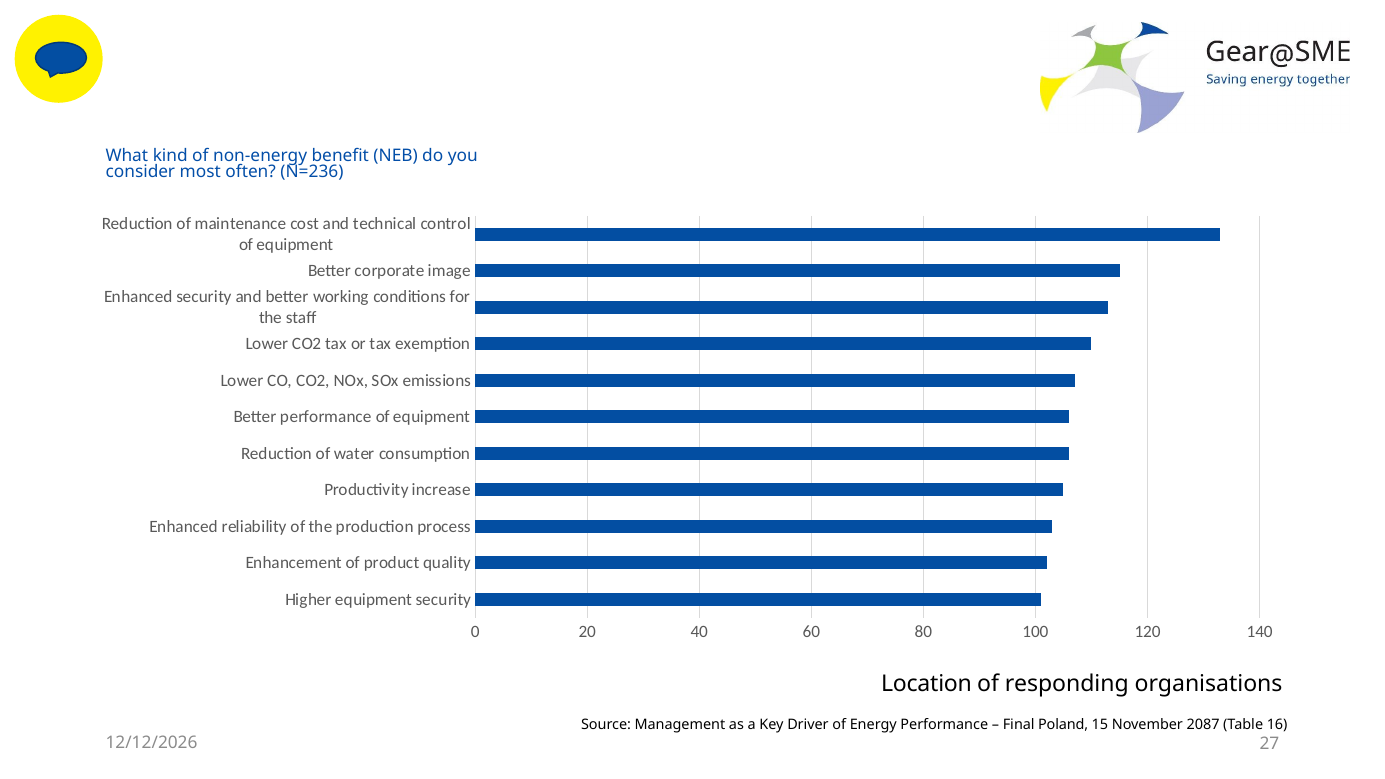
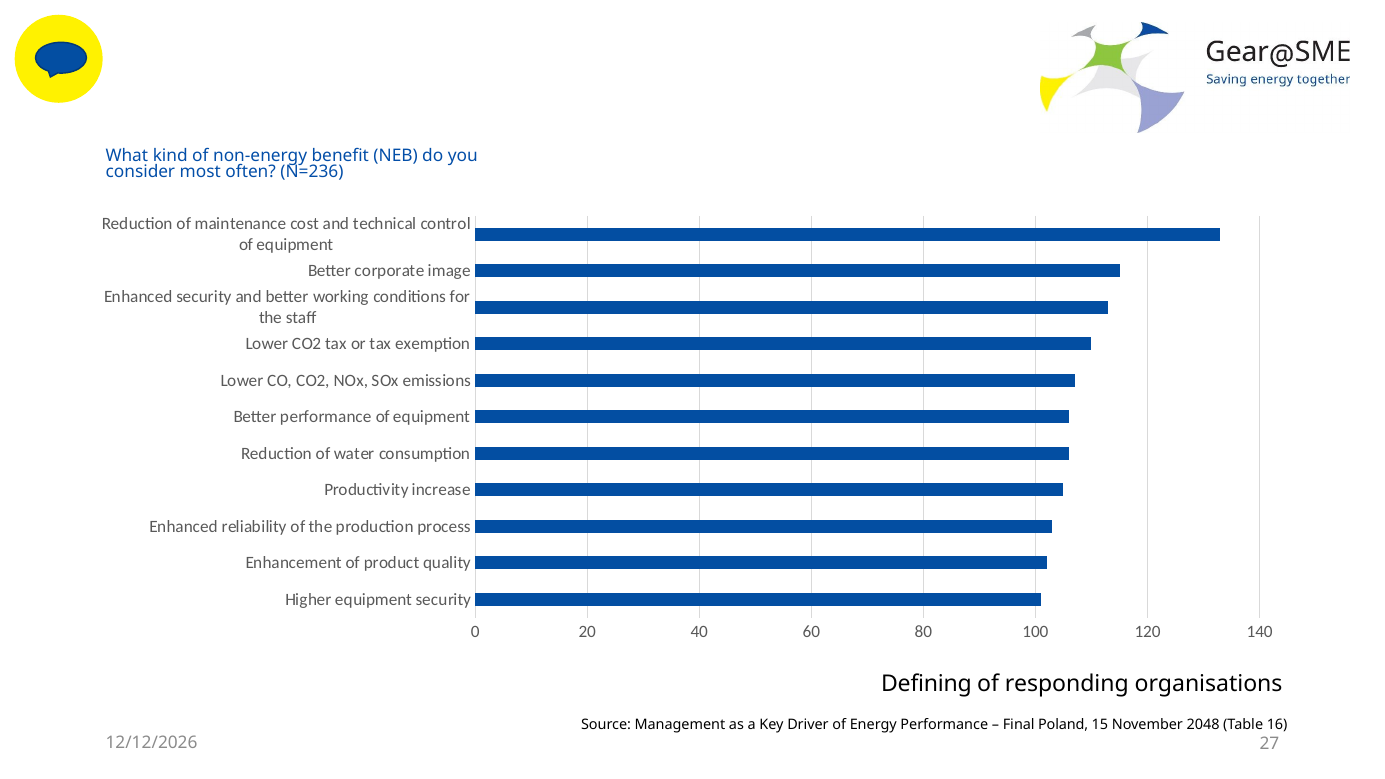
Location: Location -> Defining
2087: 2087 -> 2048
